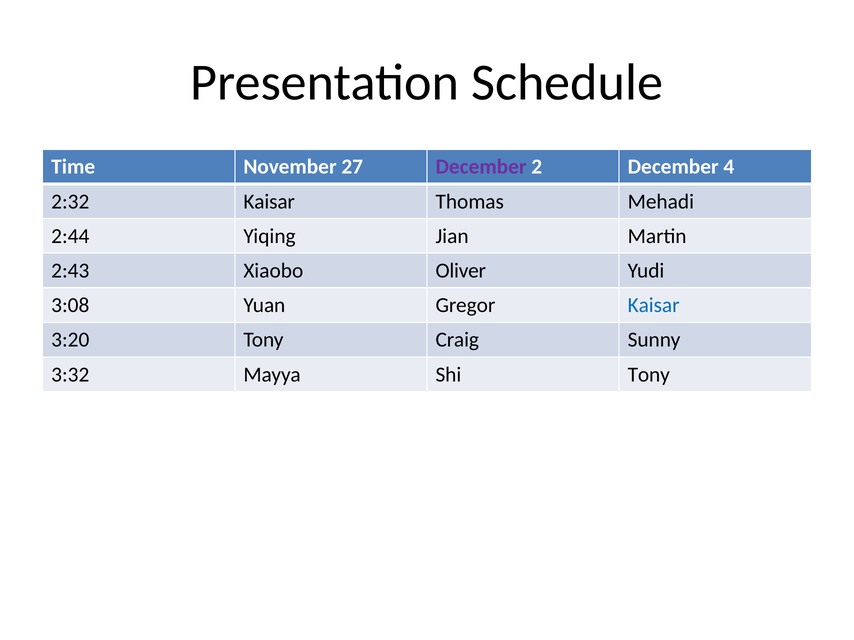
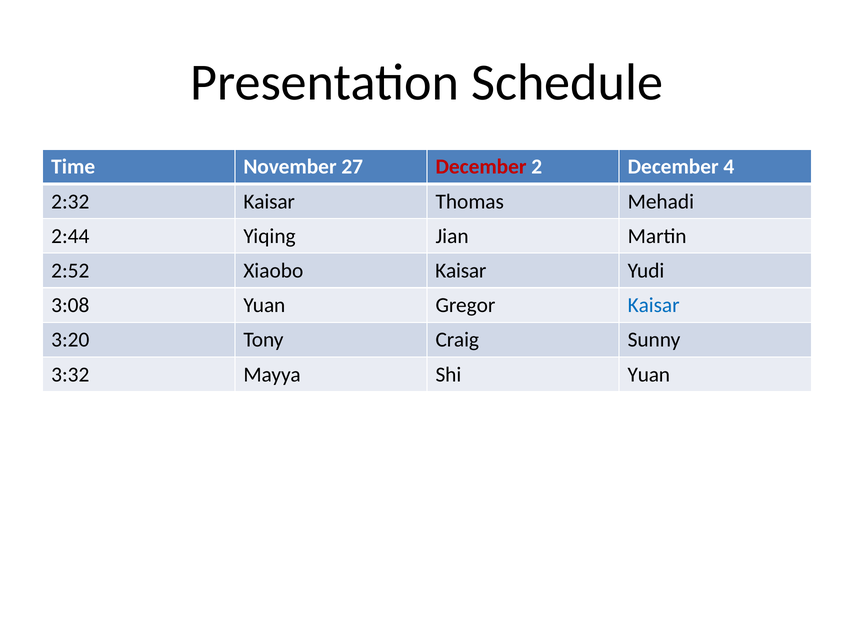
December at (481, 167) colour: purple -> red
2:43: 2:43 -> 2:52
Xiaobo Oliver: Oliver -> Kaisar
Shi Tony: Tony -> Yuan
